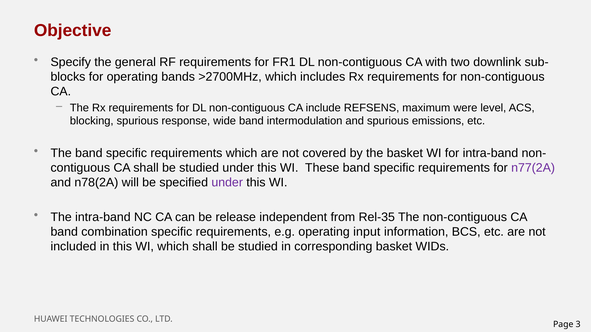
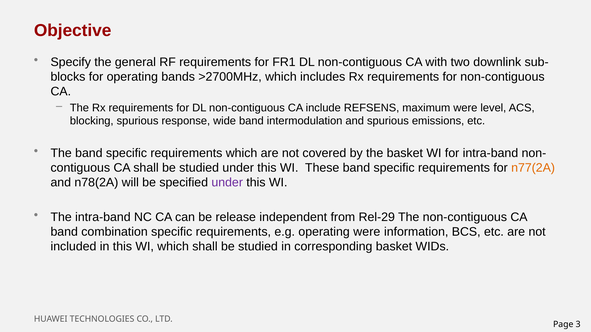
n77(2A colour: purple -> orange
Rel-35: Rel-35 -> Rel-29
operating input: input -> were
